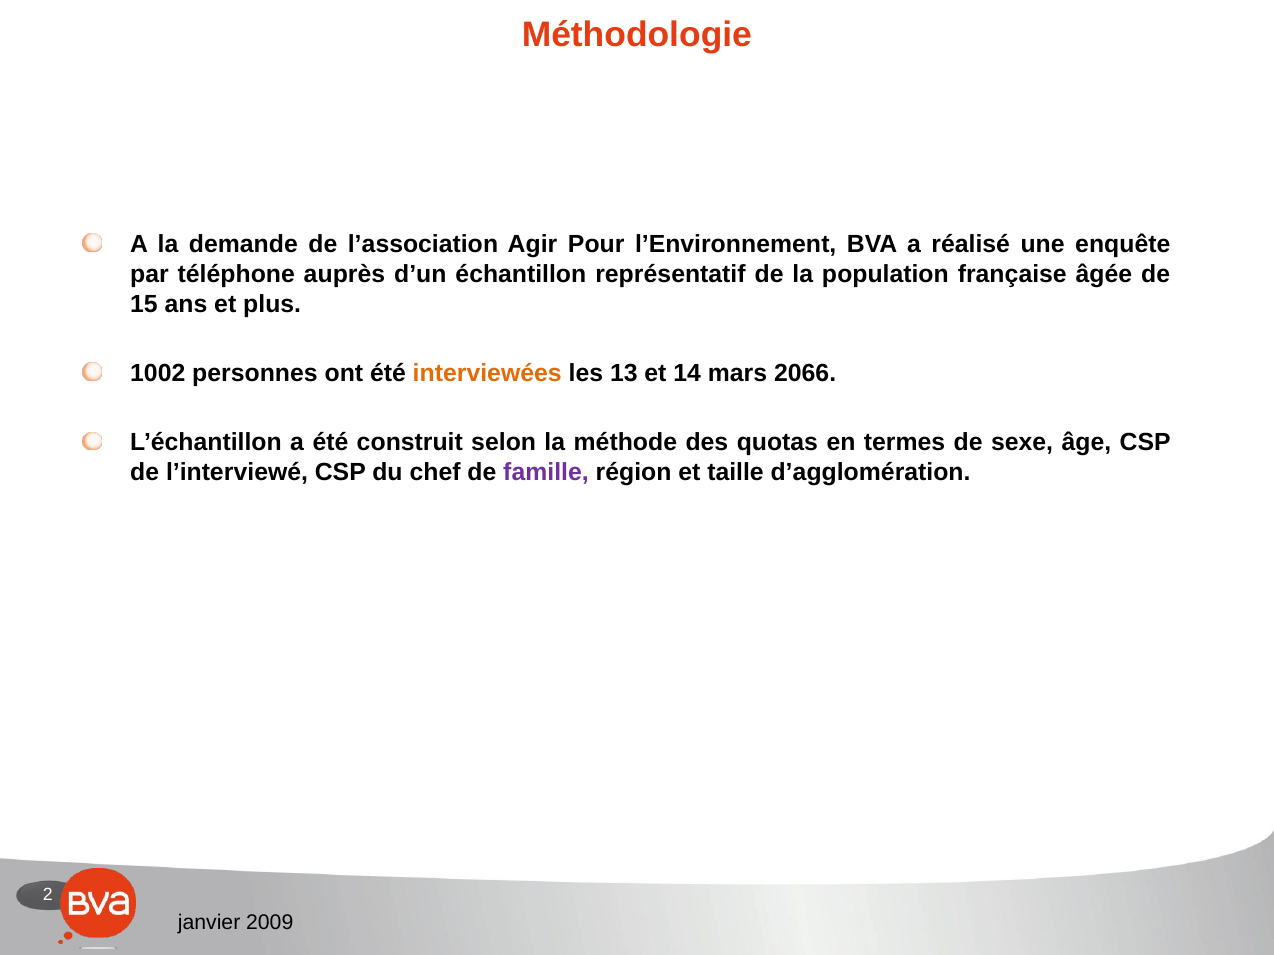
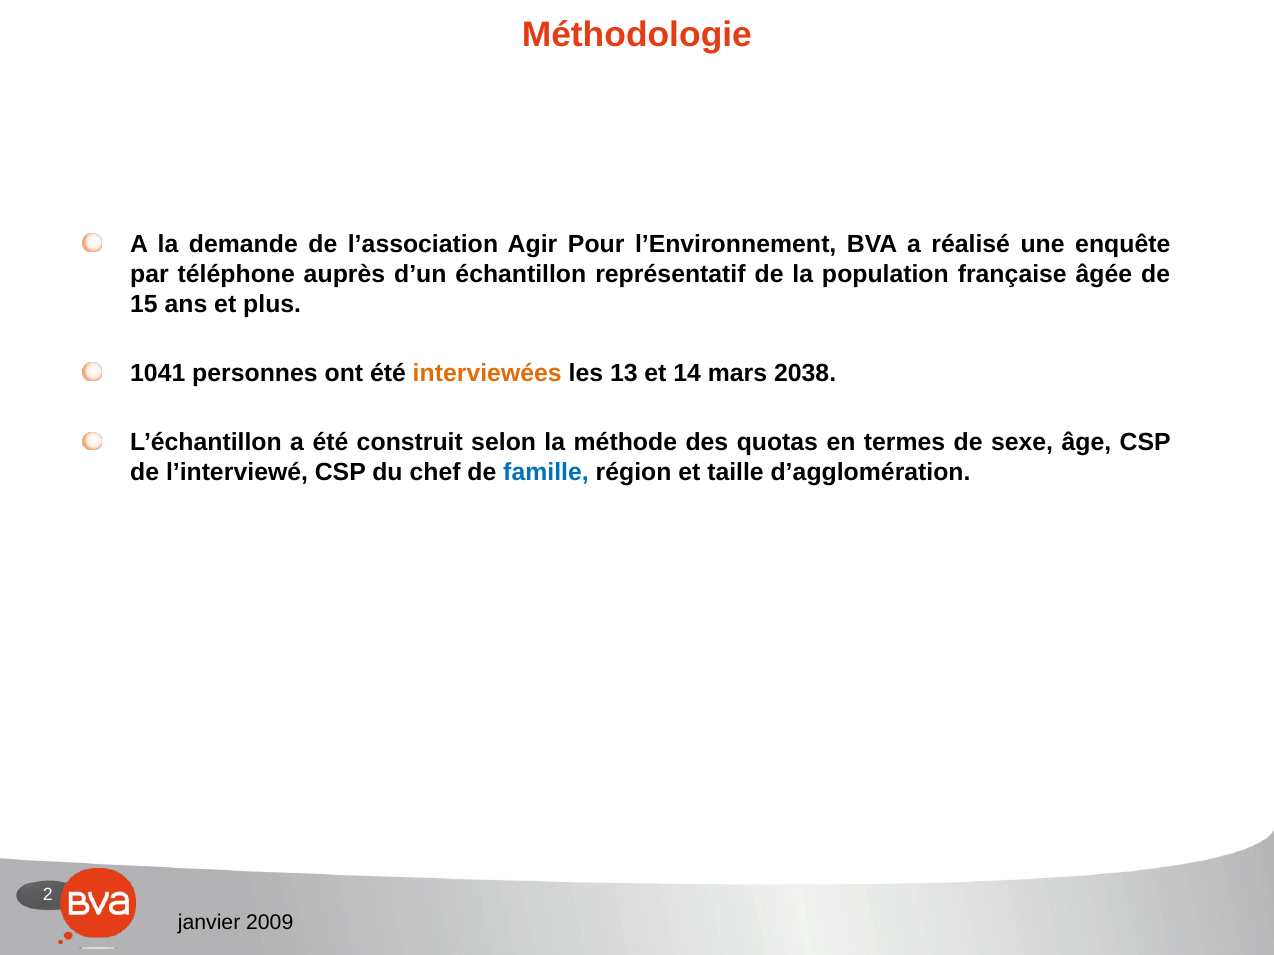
1002: 1002 -> 1041
2066: 2066 -> 2038
famille colour: purple -> blue
